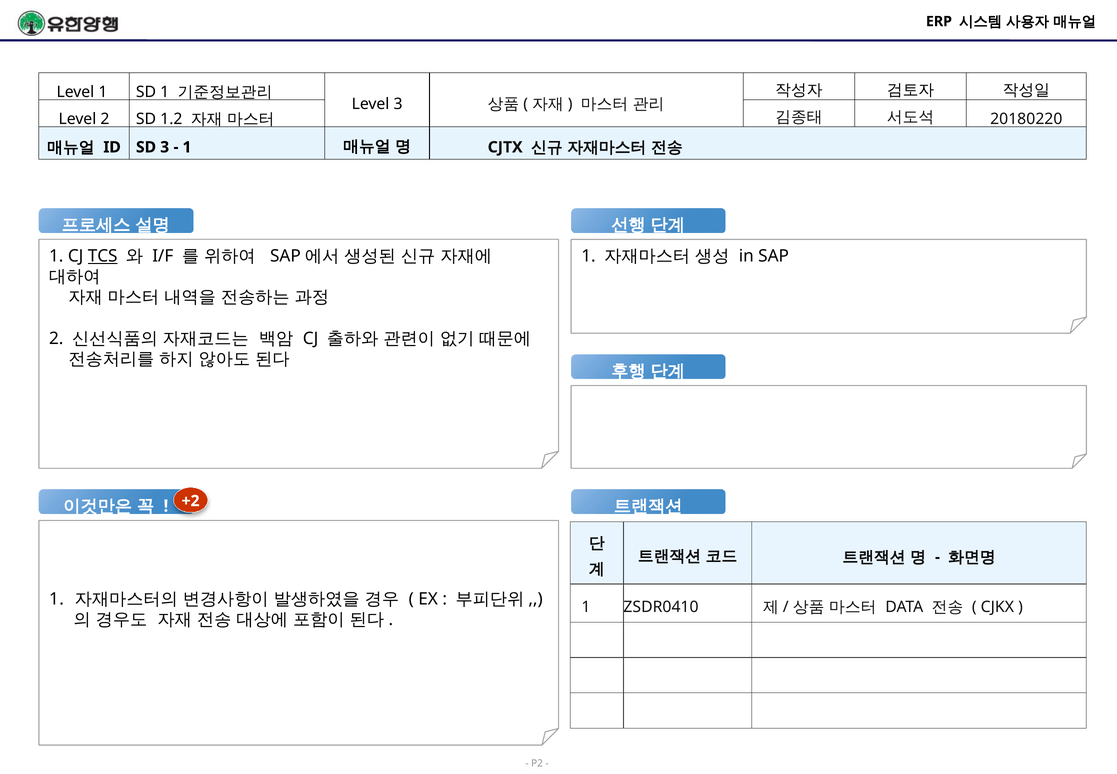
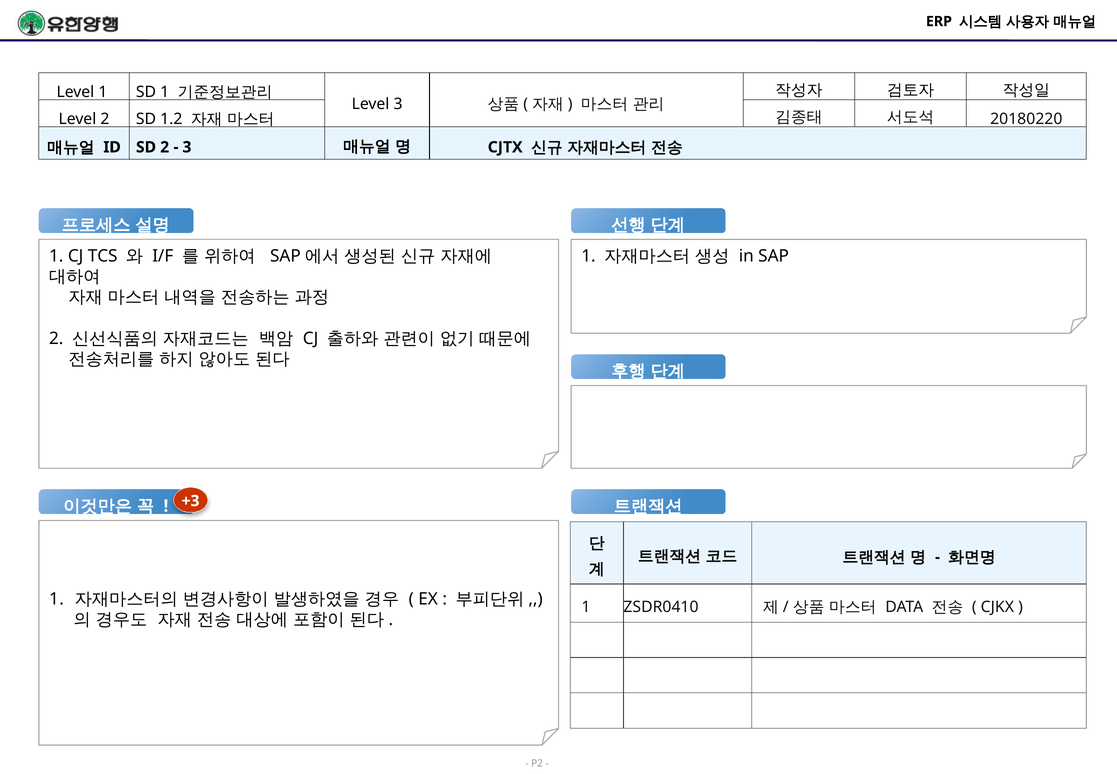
SD 3: 3 -> 2
1 at (187, 147): 1 -> 3
TCS underline: present -> none
+2: +2 -> +3
